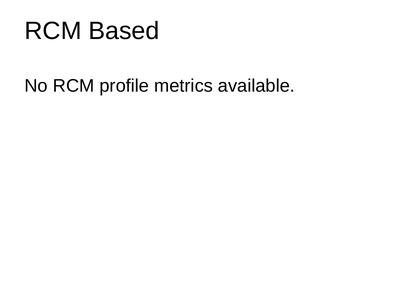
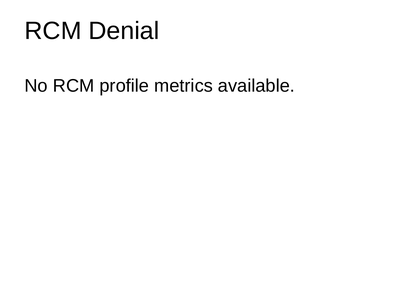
Based: Based -> Denial
